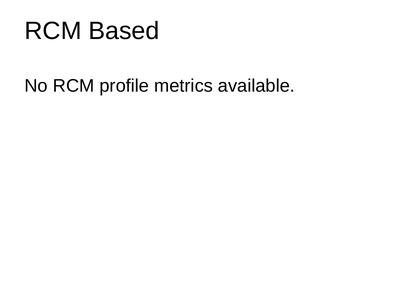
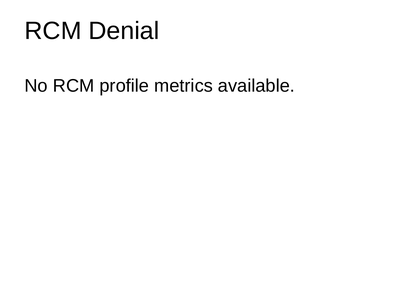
Based: Based -> Denial
